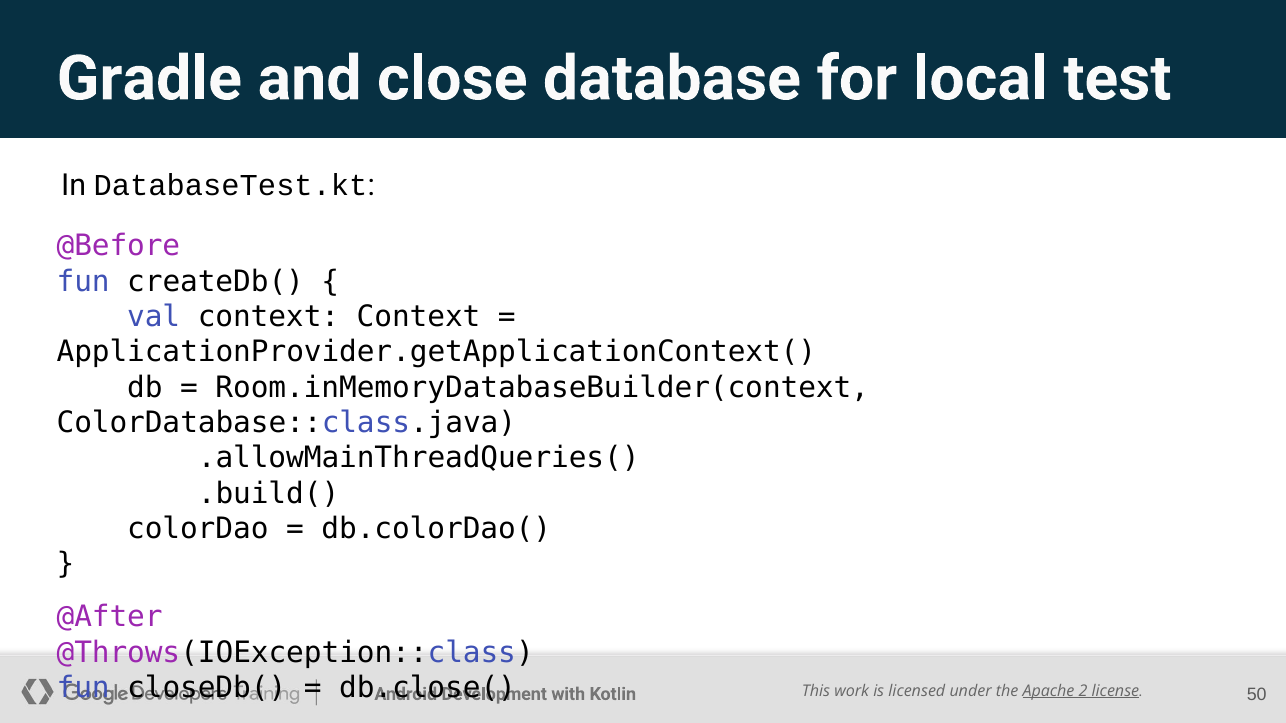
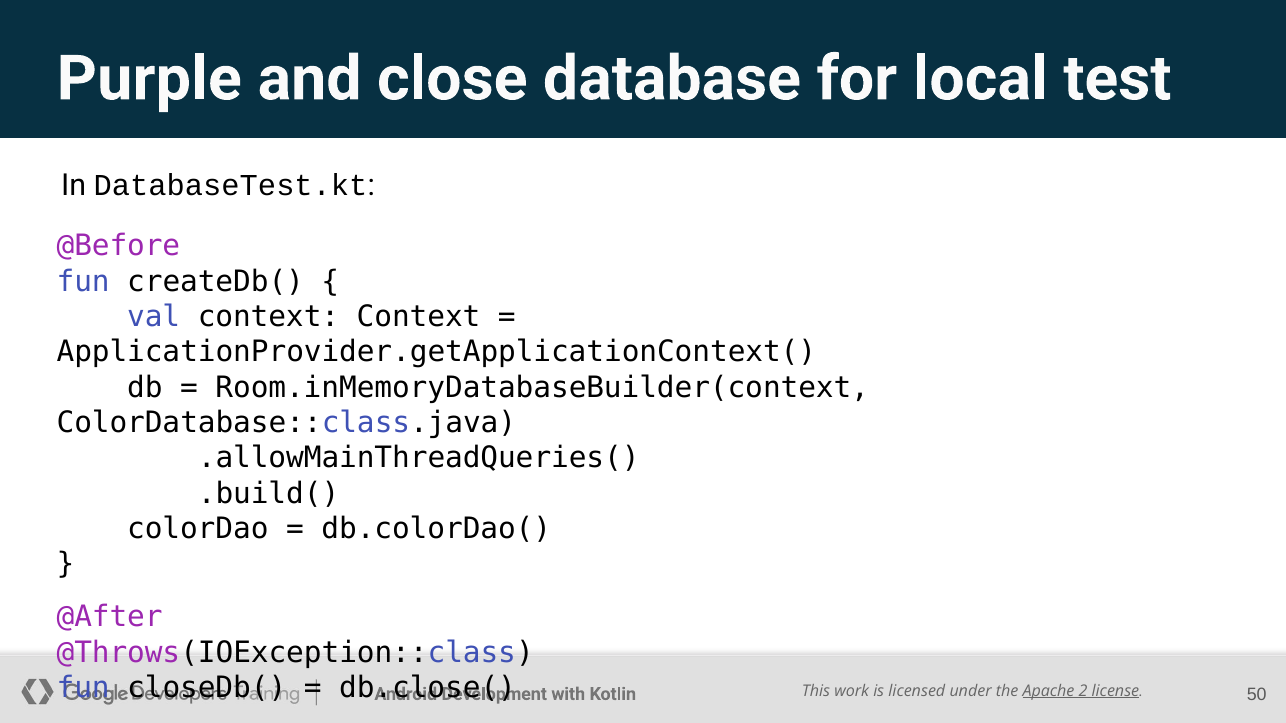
Gradle: Gradle -> Purple
